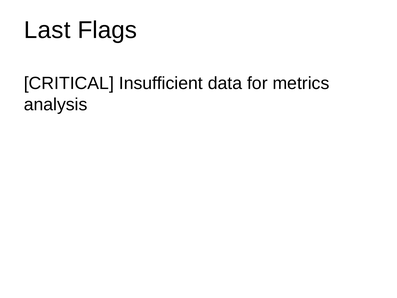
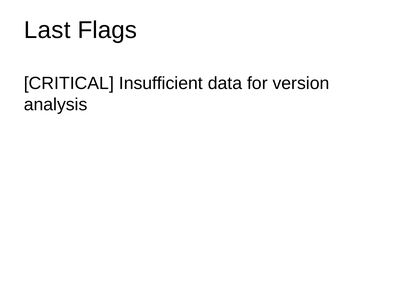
metrics: metrics -> version
